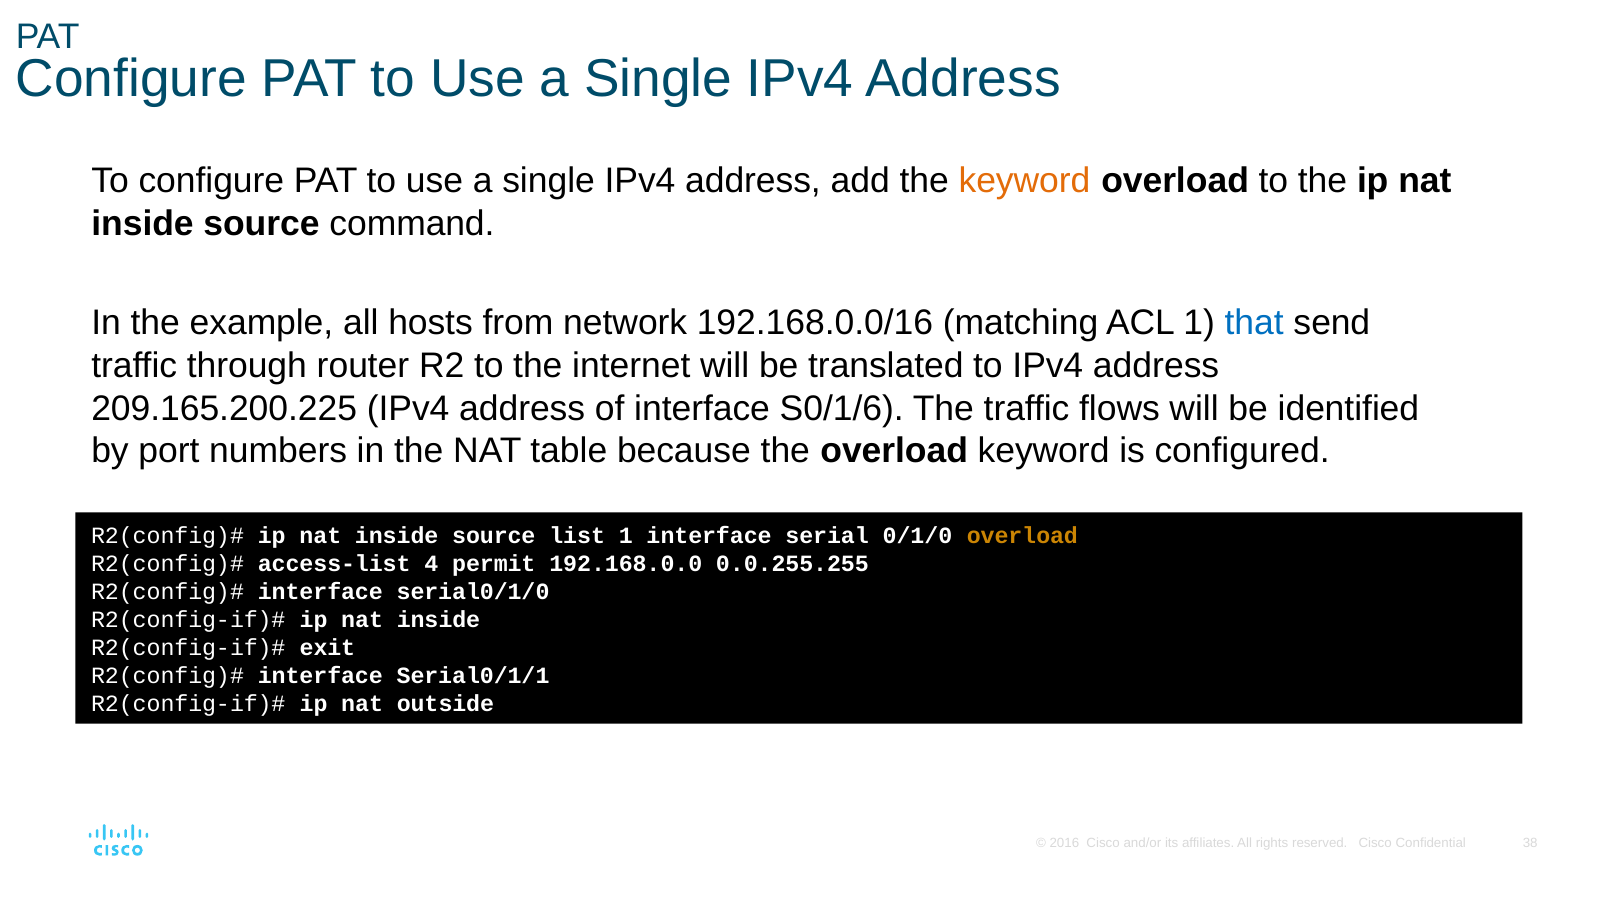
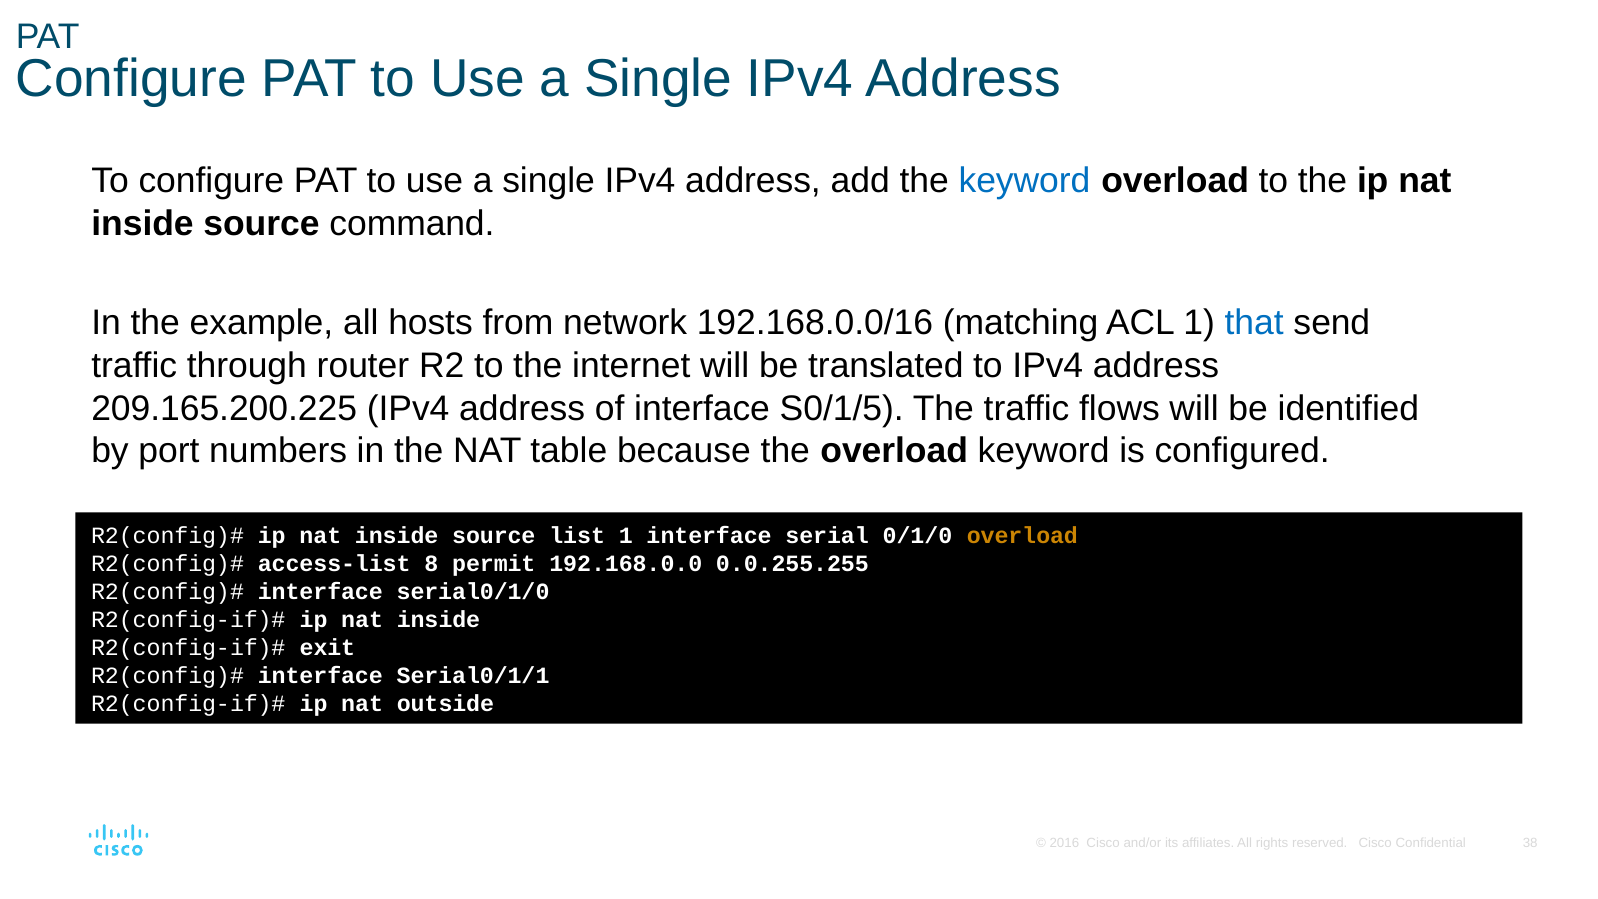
keyword at (1024, 181) colour: orange -> blue
S0/1/6: S0/1/6 -> S0/1/5
4: 4 -> 8
